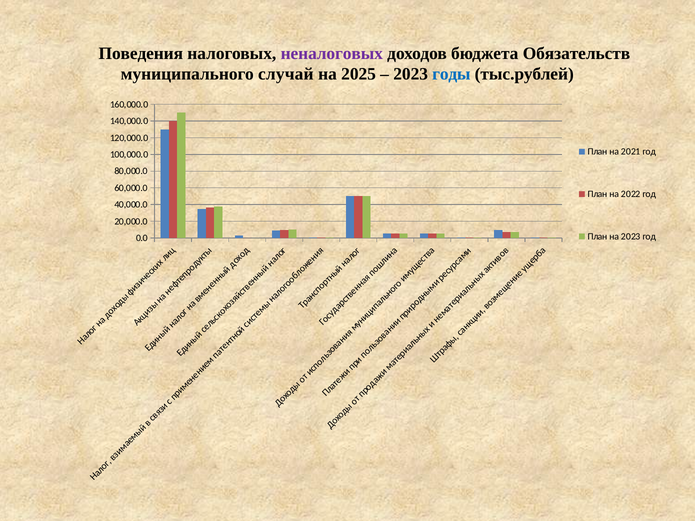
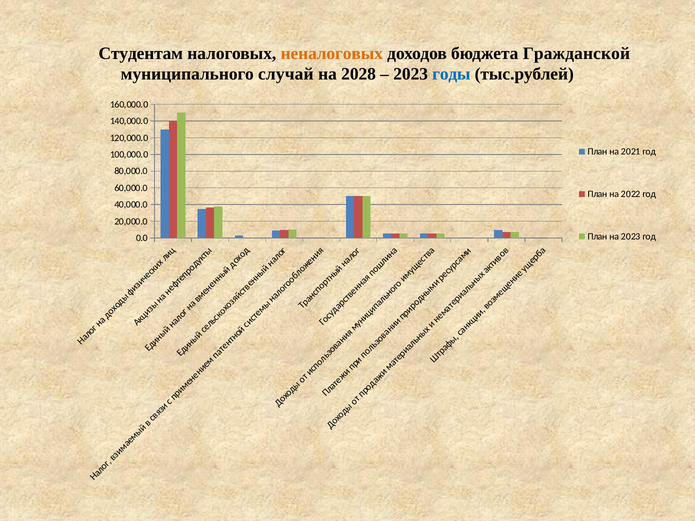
Поведения: Поведения -> Студентам
неналоговых colour: purple -> orange
Обязательств: Обязательств -> Гражданской
2025: 2025 -> 2028
